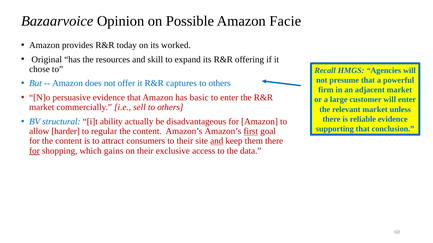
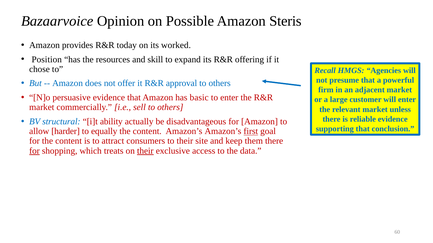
Facie: Facie -> Steris
Original: Original -> Position
captures: captures -> approval
regular: regular -> equally
and at (217, 141) underline: present -> none
gains: gains -> treats
their at (145, 151) underline: none -> present
